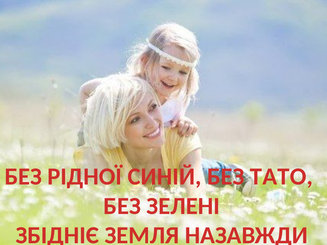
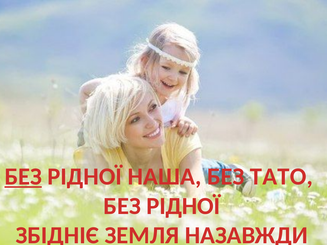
БЕЗ at (23, 177) underline: none -> present
СИНІЙ: СИНІЙ -> НАША
ЗЕЛЕНІ at (183, 206): ЗЕЛЕНІ -> РІДНОЇ
